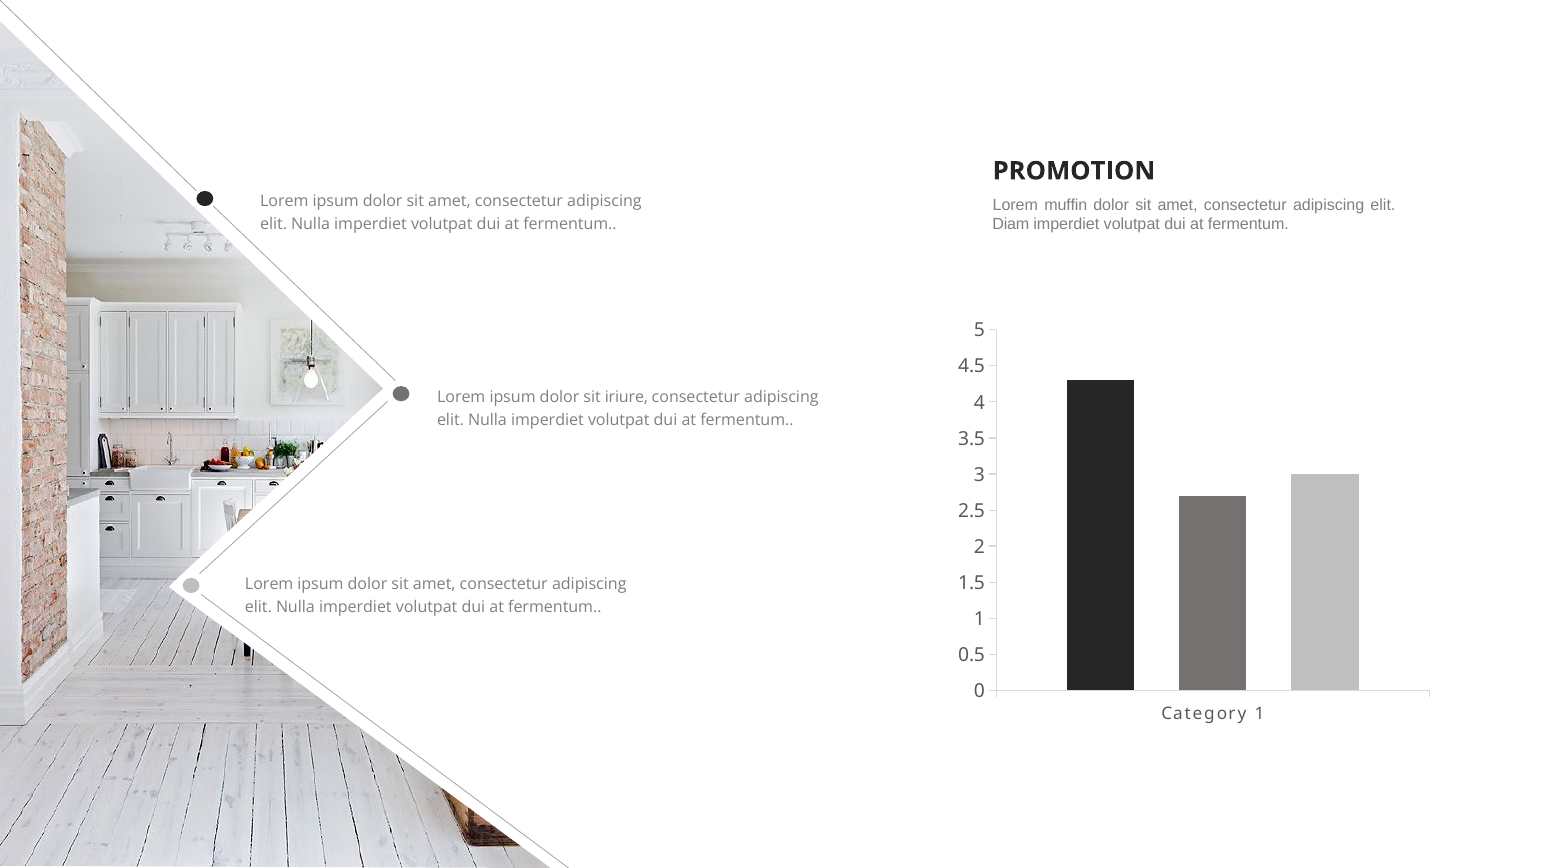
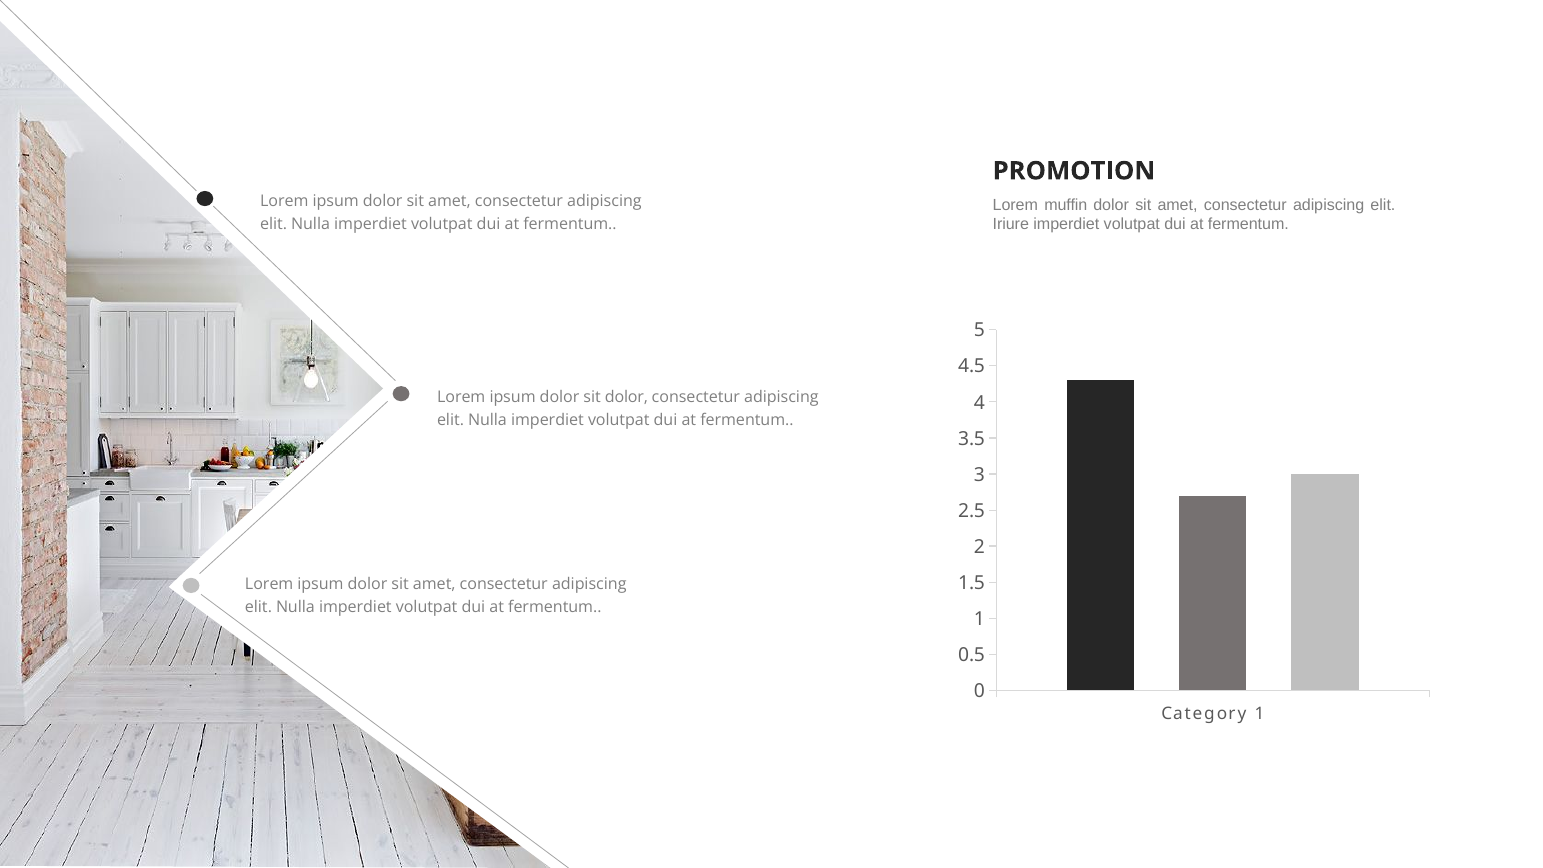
Diam: Diam -> Iriure
sit iriure: iriure -> dolor
